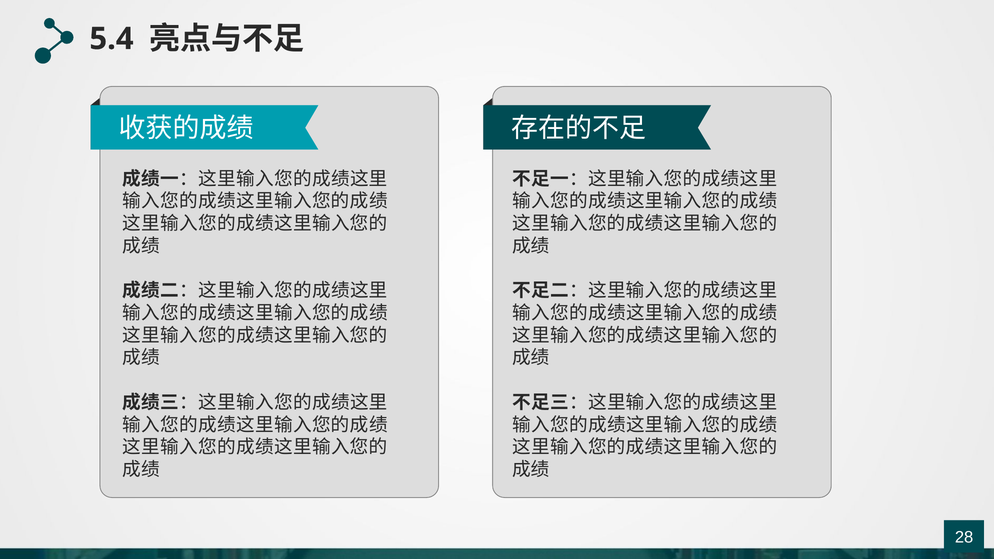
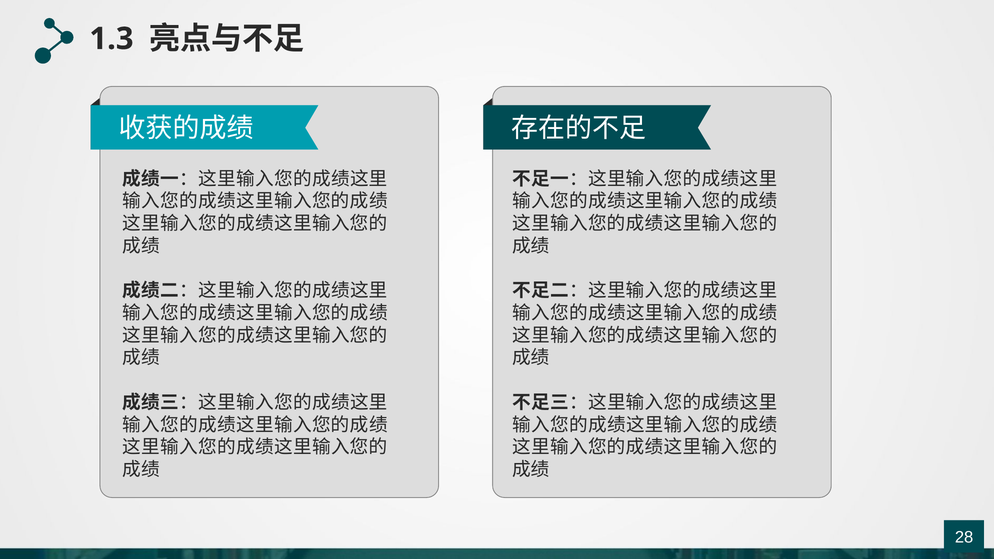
5.4: 5.4 -> 1.3
